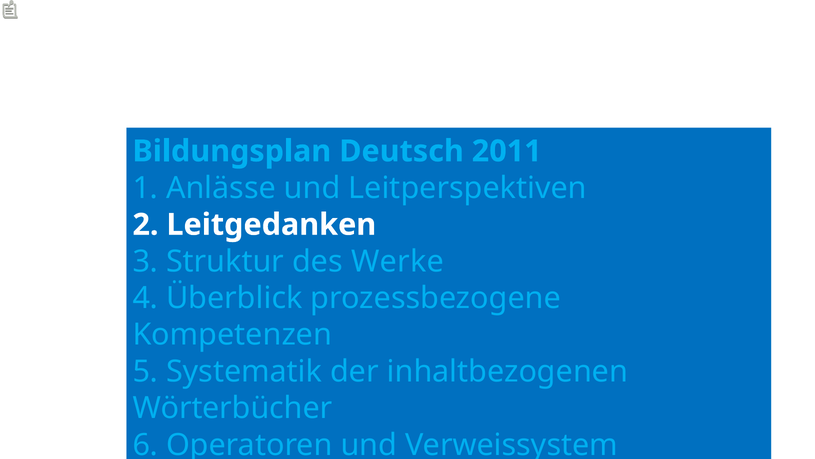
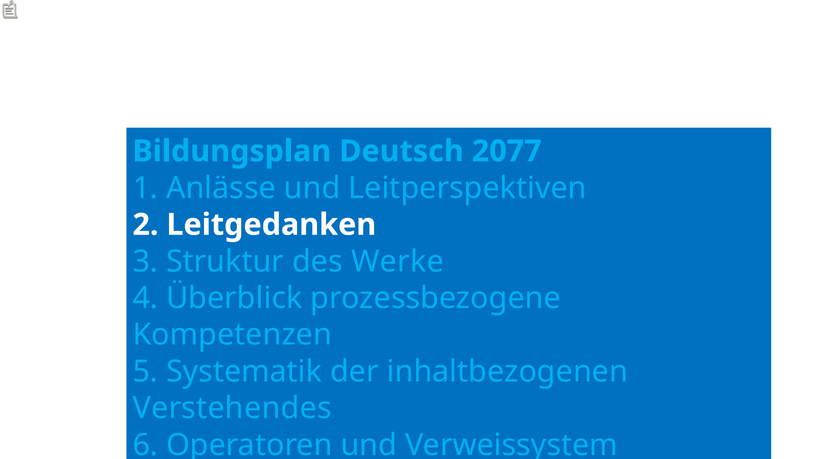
2011: 2011 -> 2077
Wörterbücher: Wörterbücher -> Verstehendes
